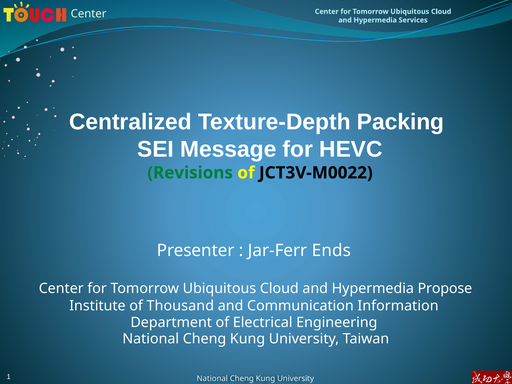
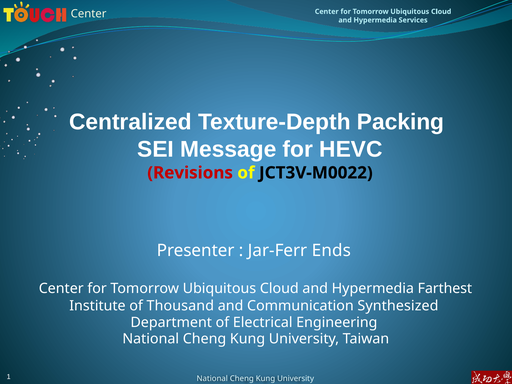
Revisions colour: green -> red
Propose: Propose -> Farthest
Information: Information -> Synthesized
